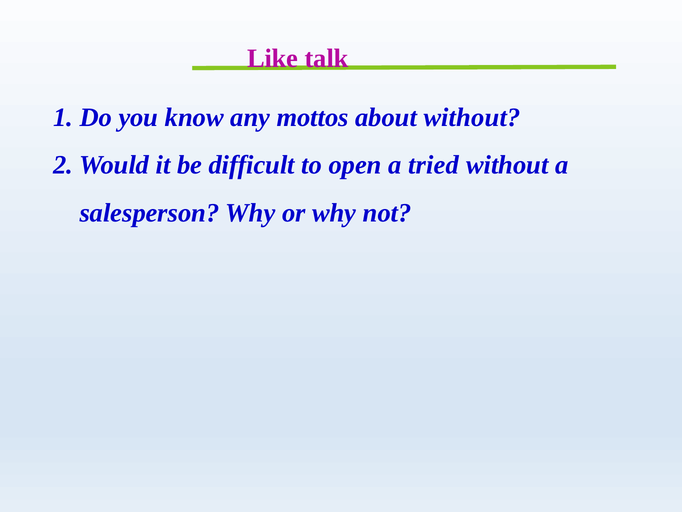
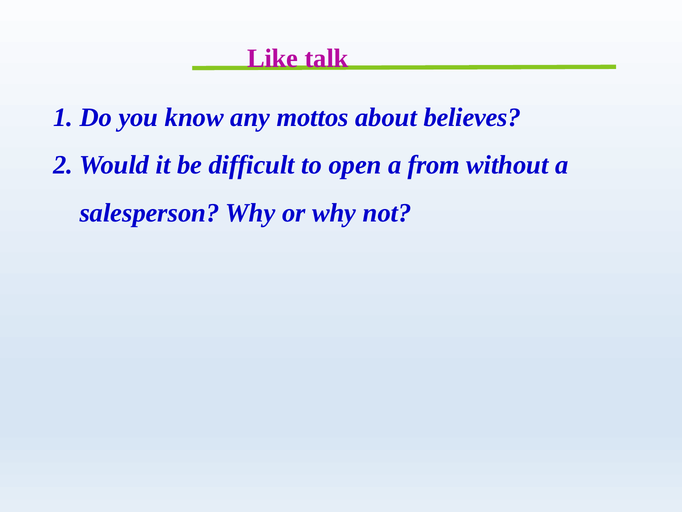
about without: without -> believes
tried: tried -> from
